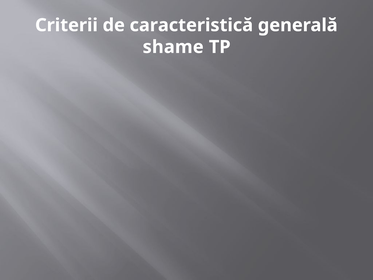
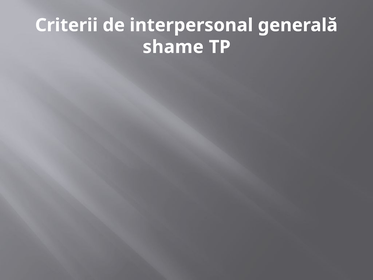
caracteristică: caracteristică -> interpersonal
